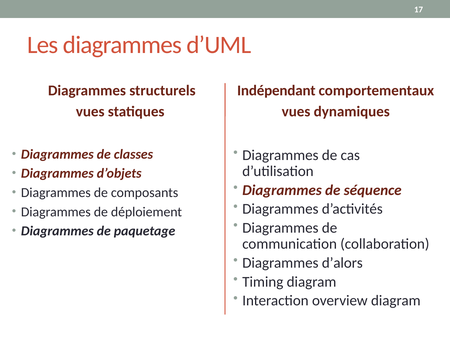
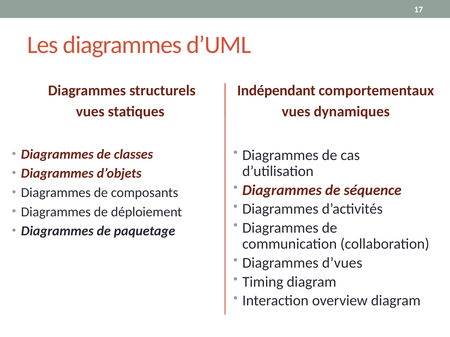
d’alors: d’alors -> d’vues
